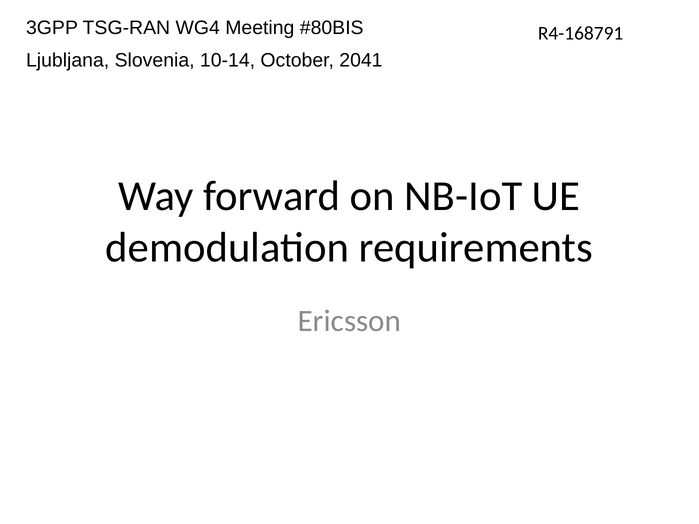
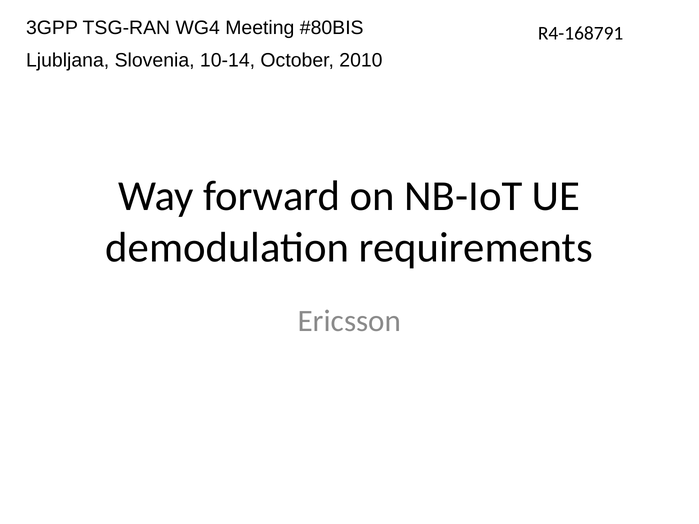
2041: 2041 -> 2010
